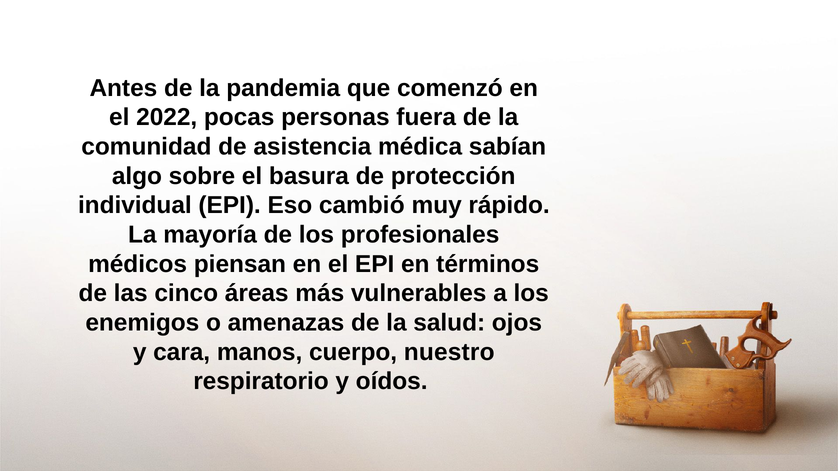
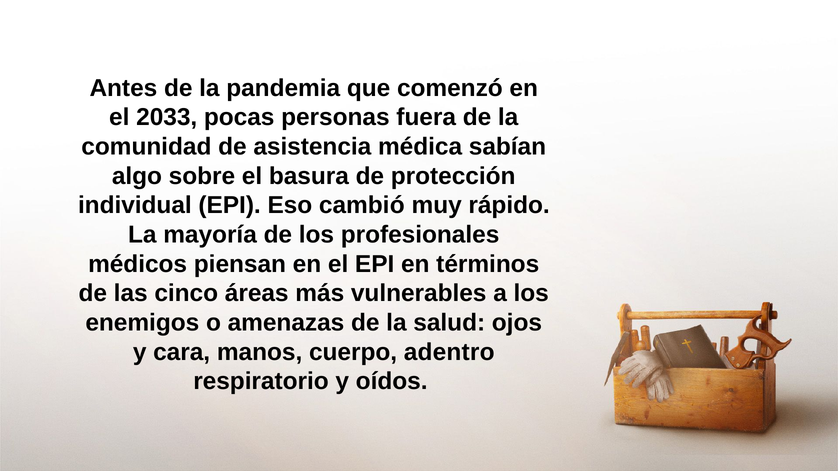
2022: 2022 -> 2033
nuestro: nuestro -> adentro
